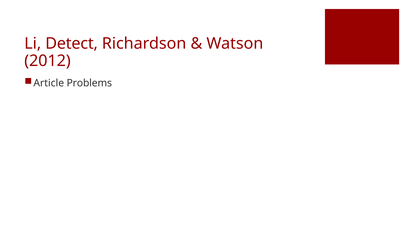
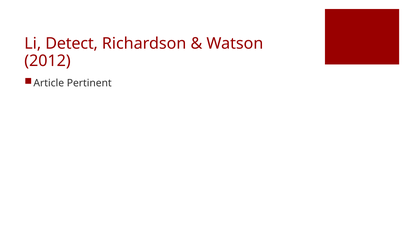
Problems: Problems -> Pertinent
